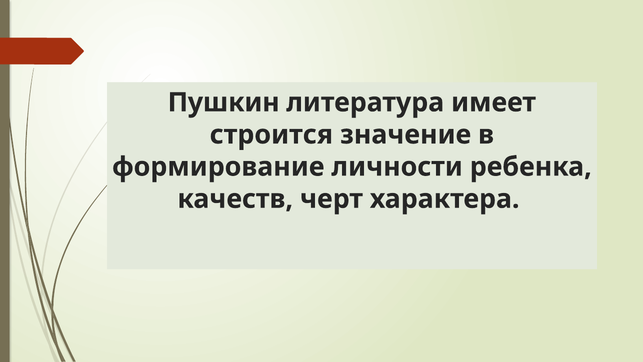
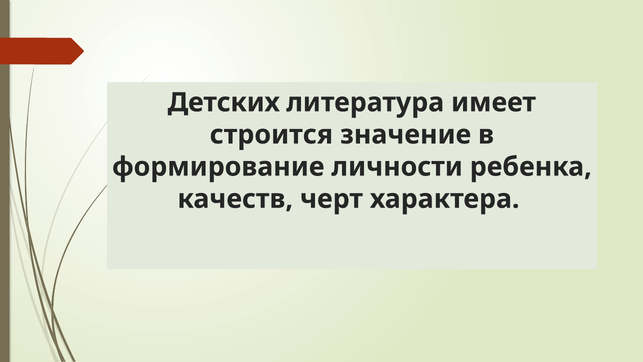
Пушкин: Пушкин -> Детских
